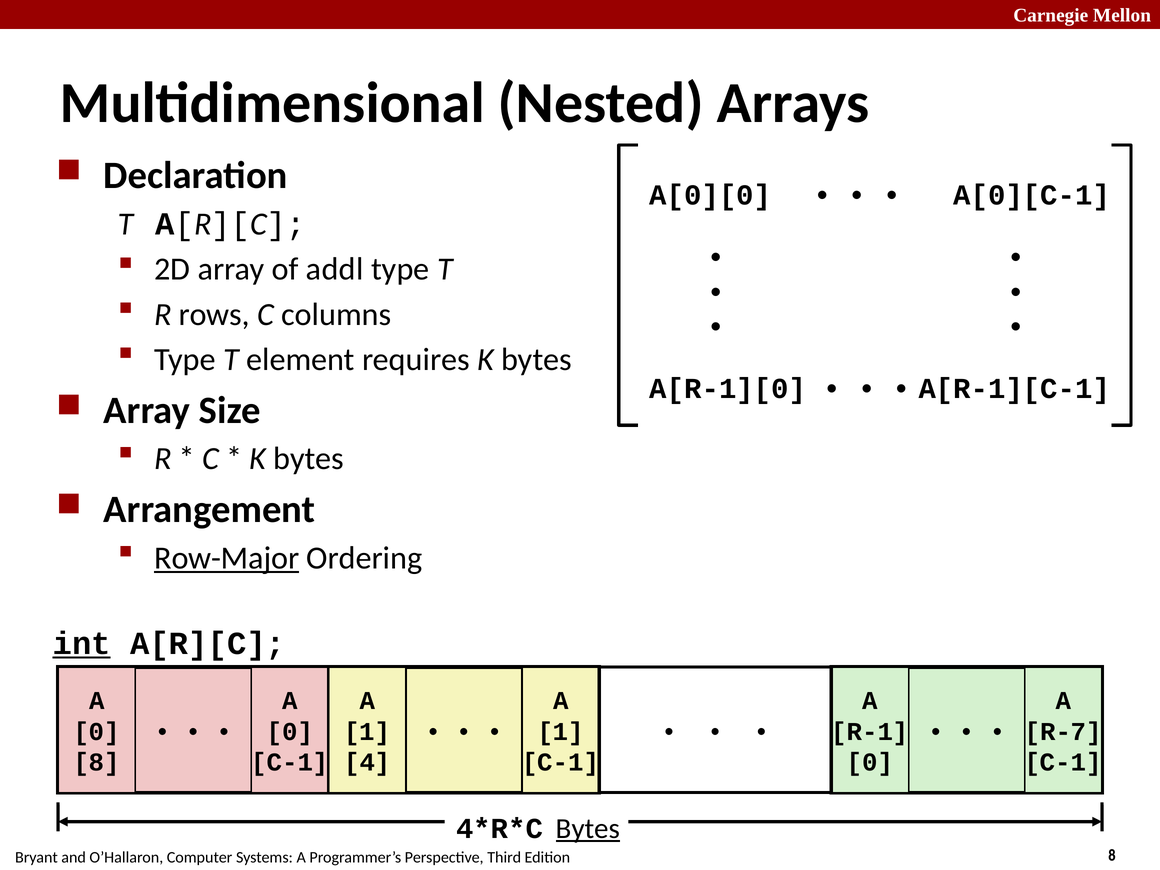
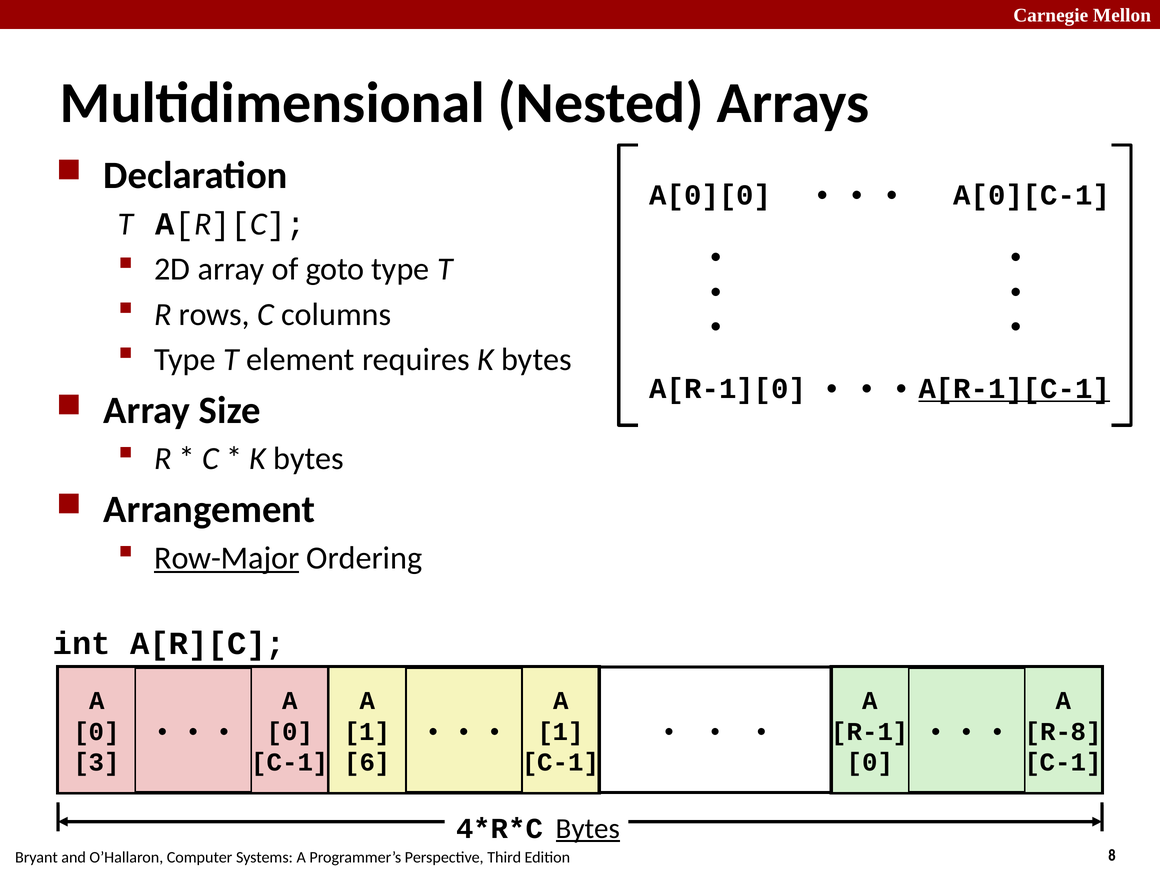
addl: addl -> goto
A[R-1][C-1 underline: none -> present
int underline: present -> none
R-7: R-7 -> R-8
8 at (97, 762): 8 -> 3
4: 4 -> 6
